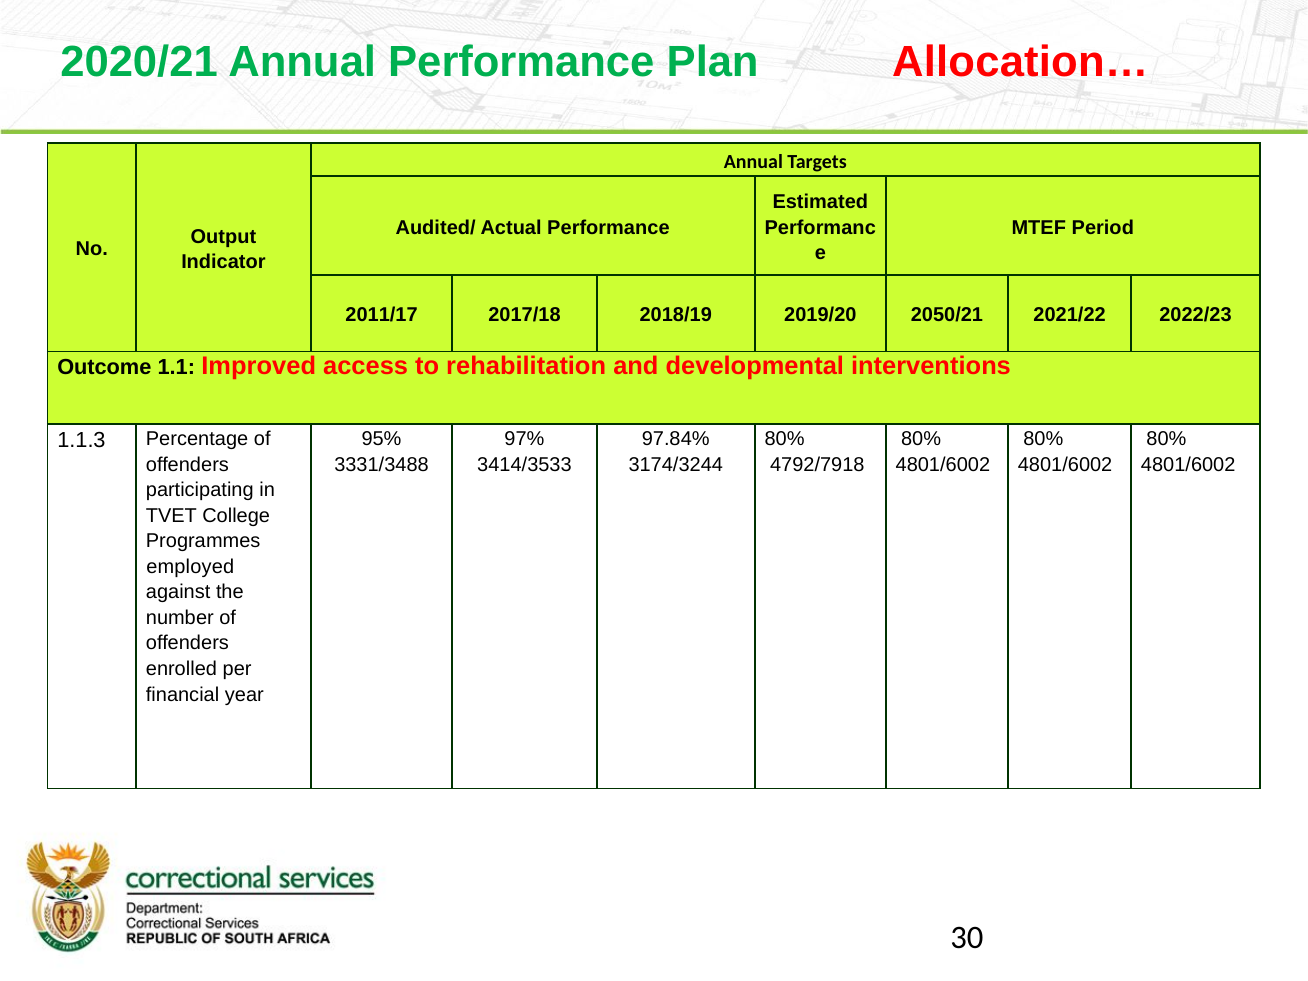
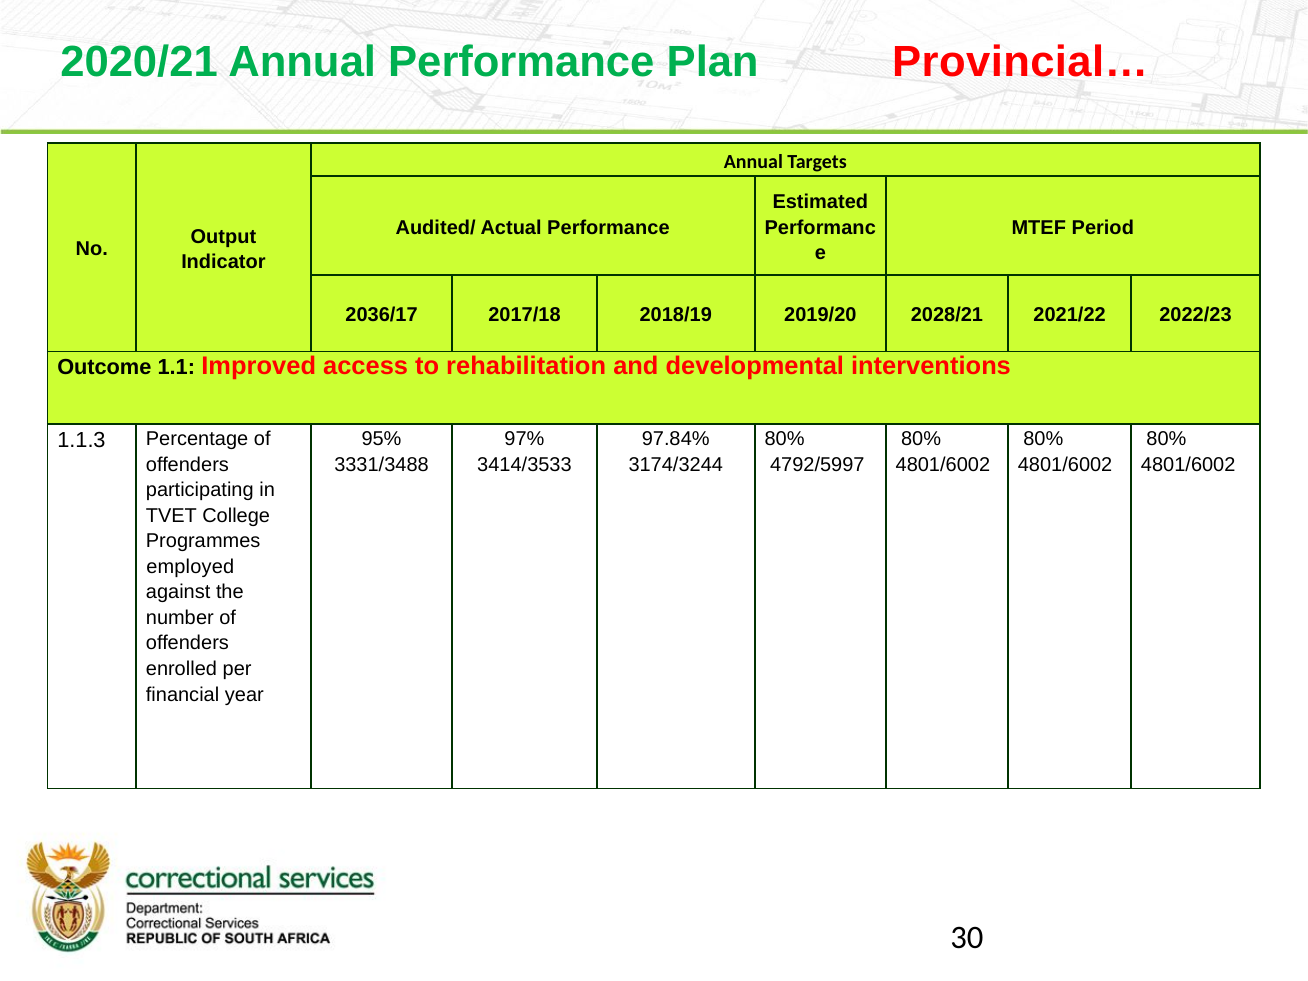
Allocation…: Allocation… -> Provincial…
2011/17: 2011/17 -> 2036/17
2050/21: 2050/21 -> 2028/21
4792/7918: 4792/7918 -> 4792/5997
